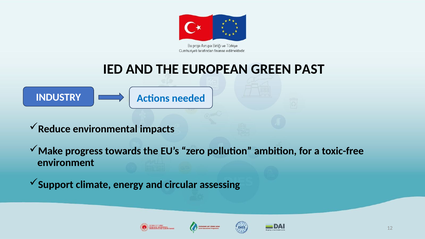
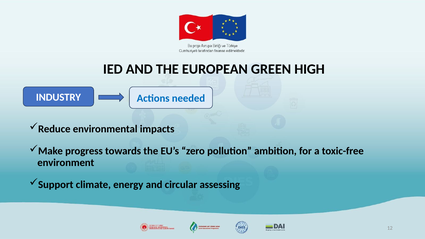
PAST: PAST -> HIGH
